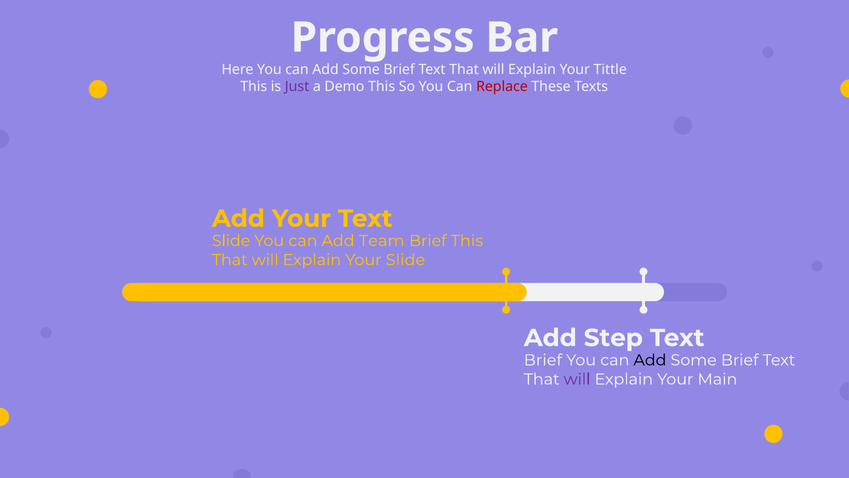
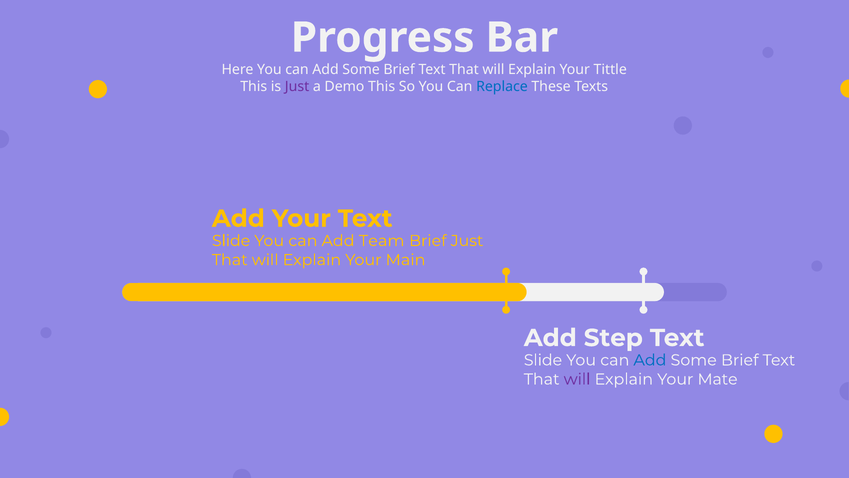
Replace colour: red -> blue
Brief This: This -> Just
Your Slide: Slide -> Main
Brief at (543, 360): Brief -> Slide
Add at (650, 360) colour: black -> blue
Main: Main -> Mate
